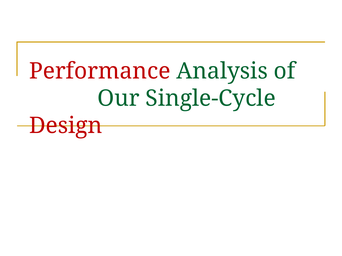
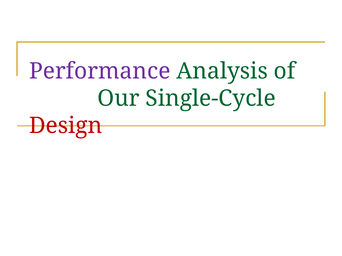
Performance colour: red -> purple
